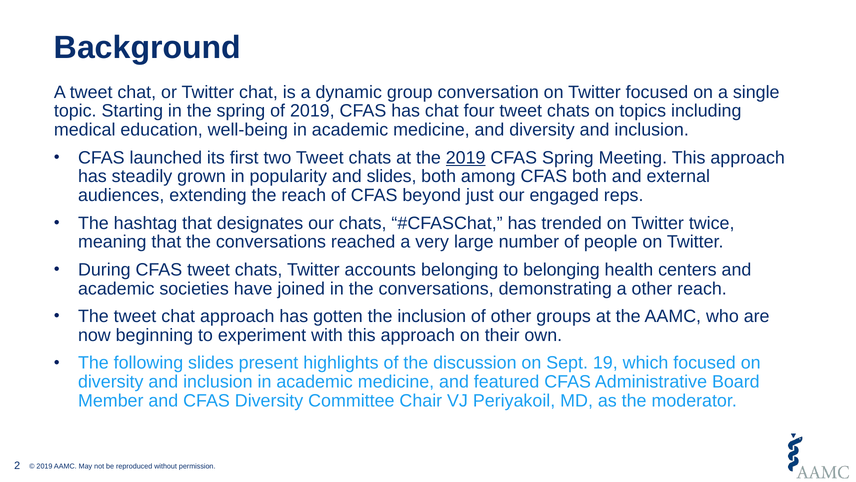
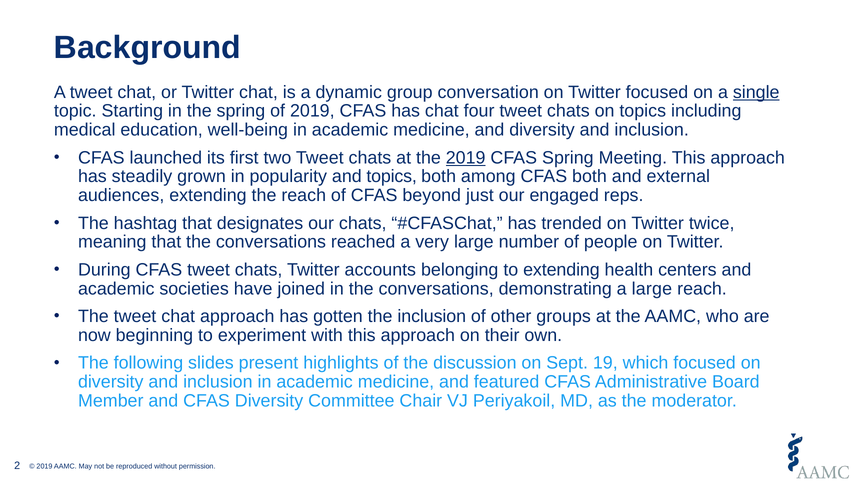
single underline: none -> present
and slides: slides -> topics
to belonging: belonging -> extending
a other: other -> large
